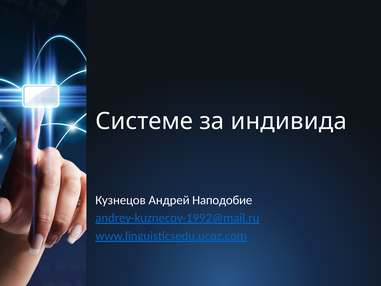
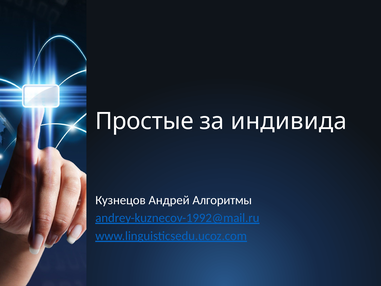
Системе: Системе -> Простые
Наподобие: Наподобие -> Алгоритмы
